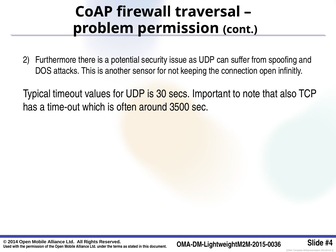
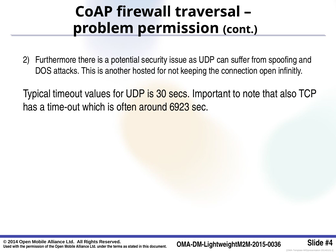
sensor: sensor -> hosted
3500: 3500 -> 6923
